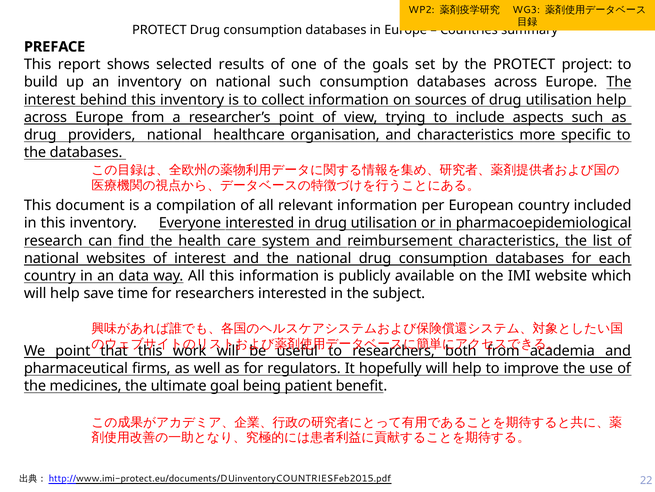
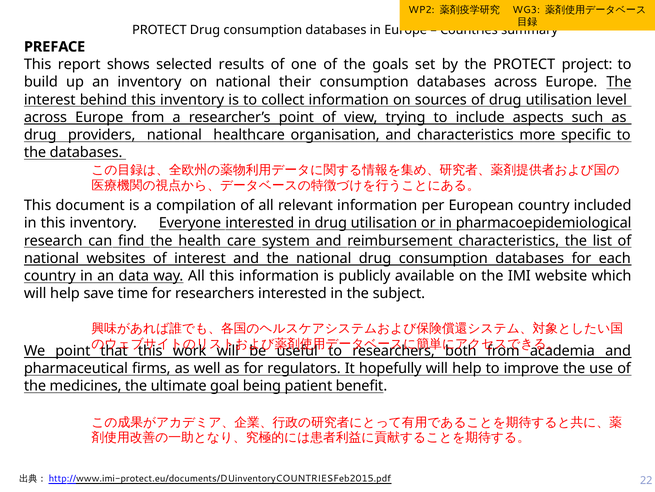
national such: such -> their
utilisation help: help -> level
